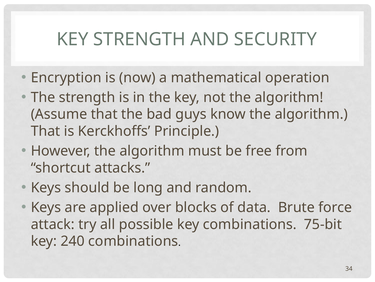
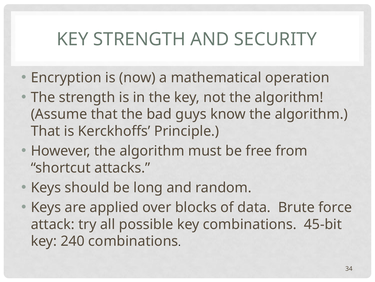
75-bit: 75-bit -> 45-bit
